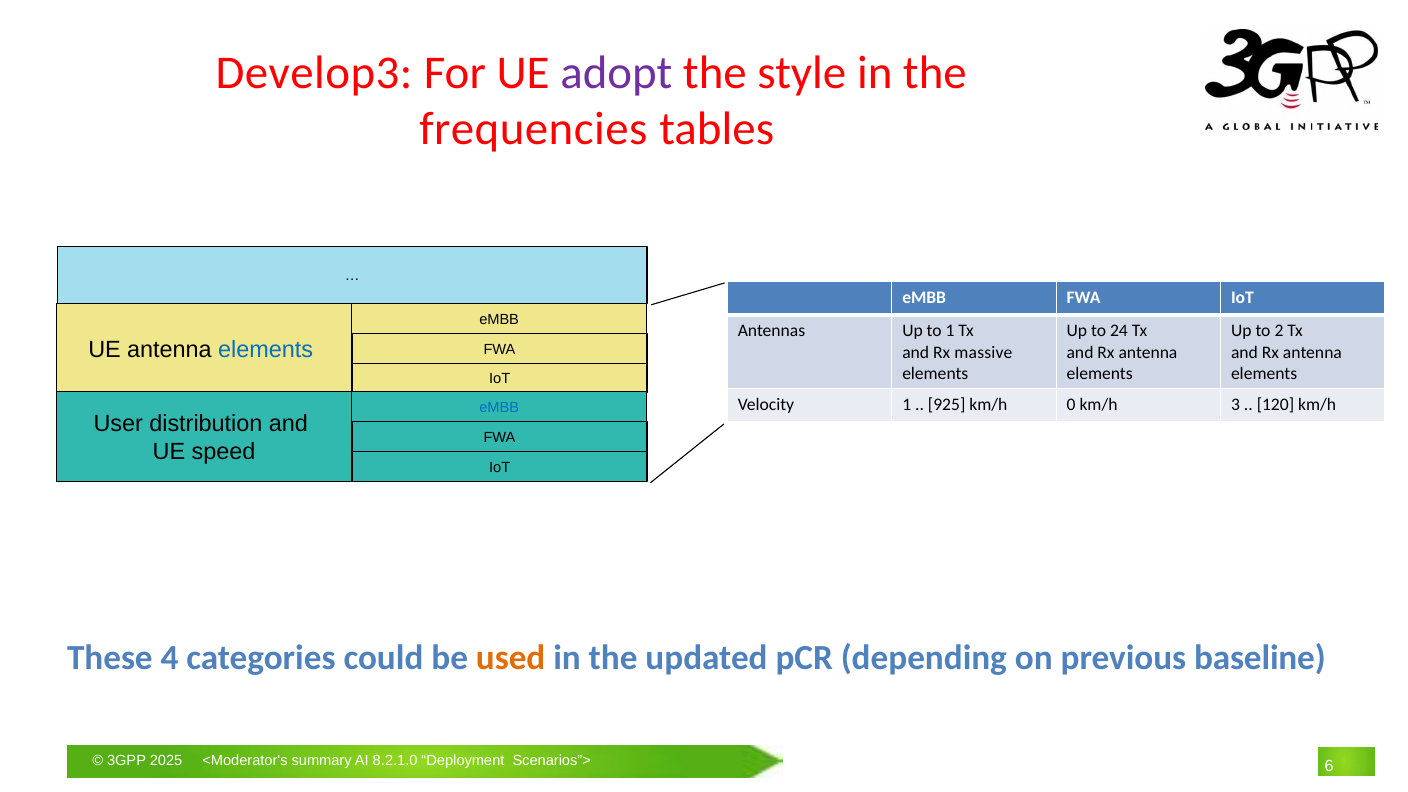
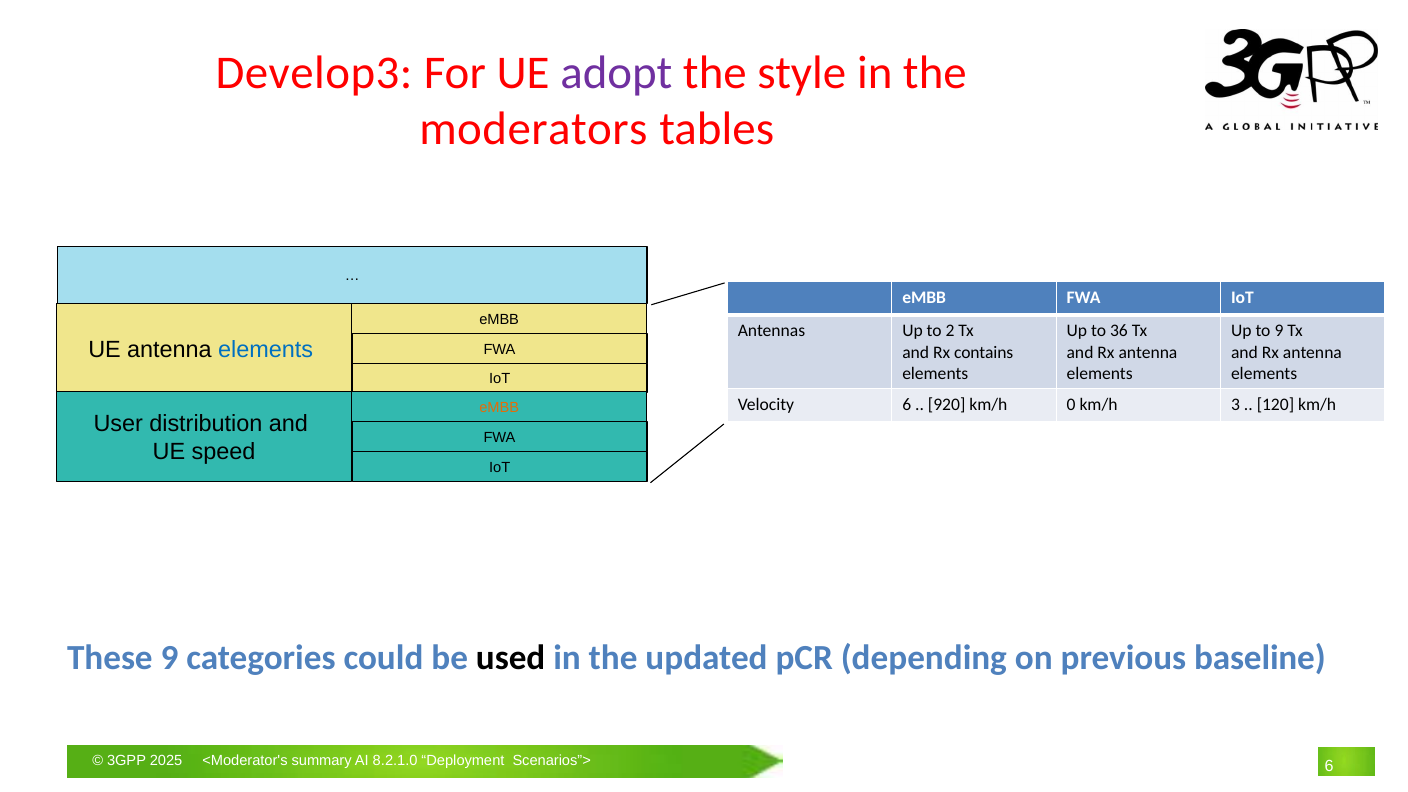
frequencies: frequencies -> moderators
to 1: 1 -> 2
24: 24 -> 36
to 2: 2 -> 9
massive: massive -> contains
Velocity 1: 1 -> 6
925: 925 -> 920
eMBB at (499, 408) colour: blue -> orange
These 4: 4 -> 9
used colour: orange -> black
